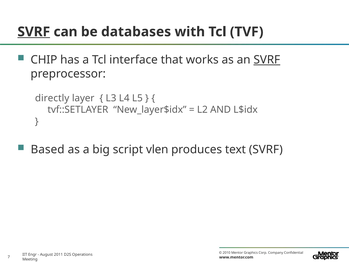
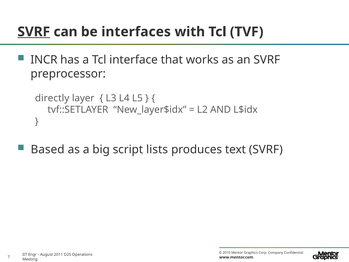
databases: databases -> interfaces
CHIP: CHIP -> INCR
SVRF at (267, 60) underline: present -> none
vlen: vlen -> lists
